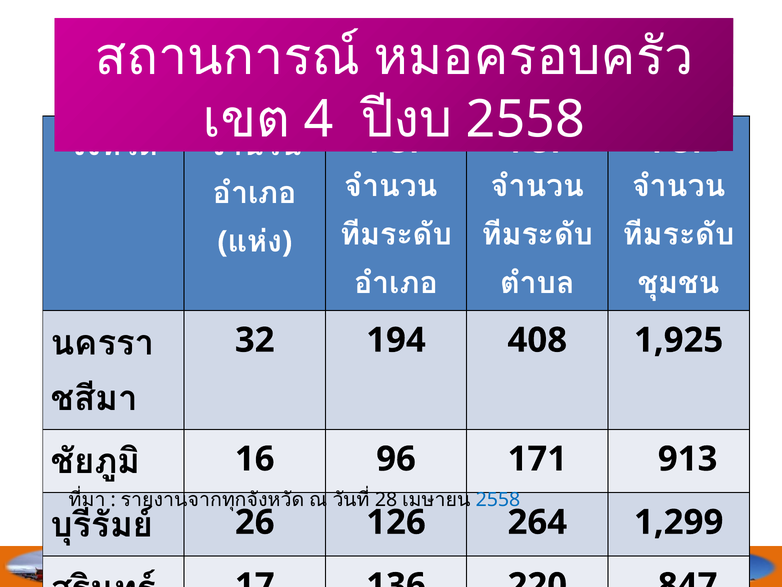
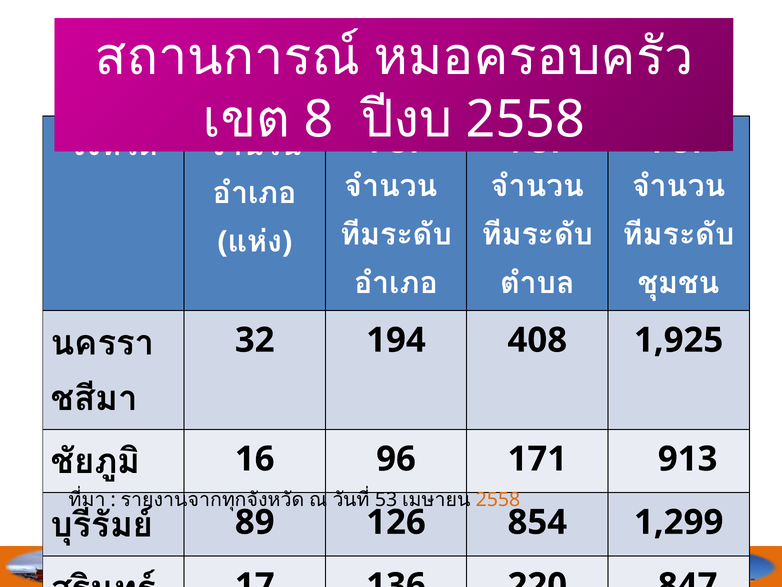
4: 4 -> 8
28: 28 -> 53
2558 at (498, 500) colour: blue -> orange
26: 26 -> 89
264: 264 -> 854
